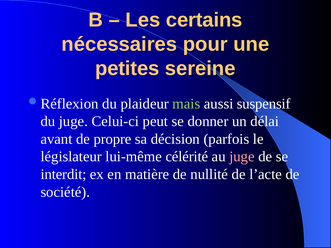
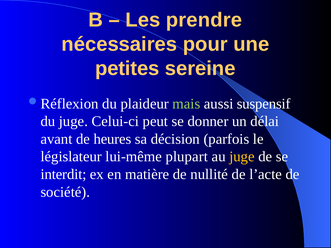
certains: certains -> prendre
propre: propre -> heures
célérité: célérité -> plupart
juge at (242, 157) colour: pink -> yellow
